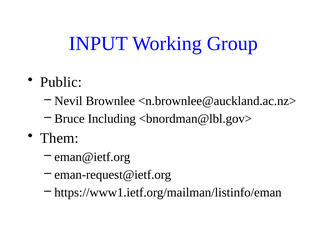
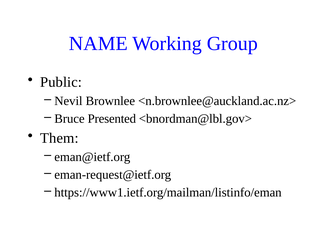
INPUT: INPUT -> NAME
Including: Including -> Presented
